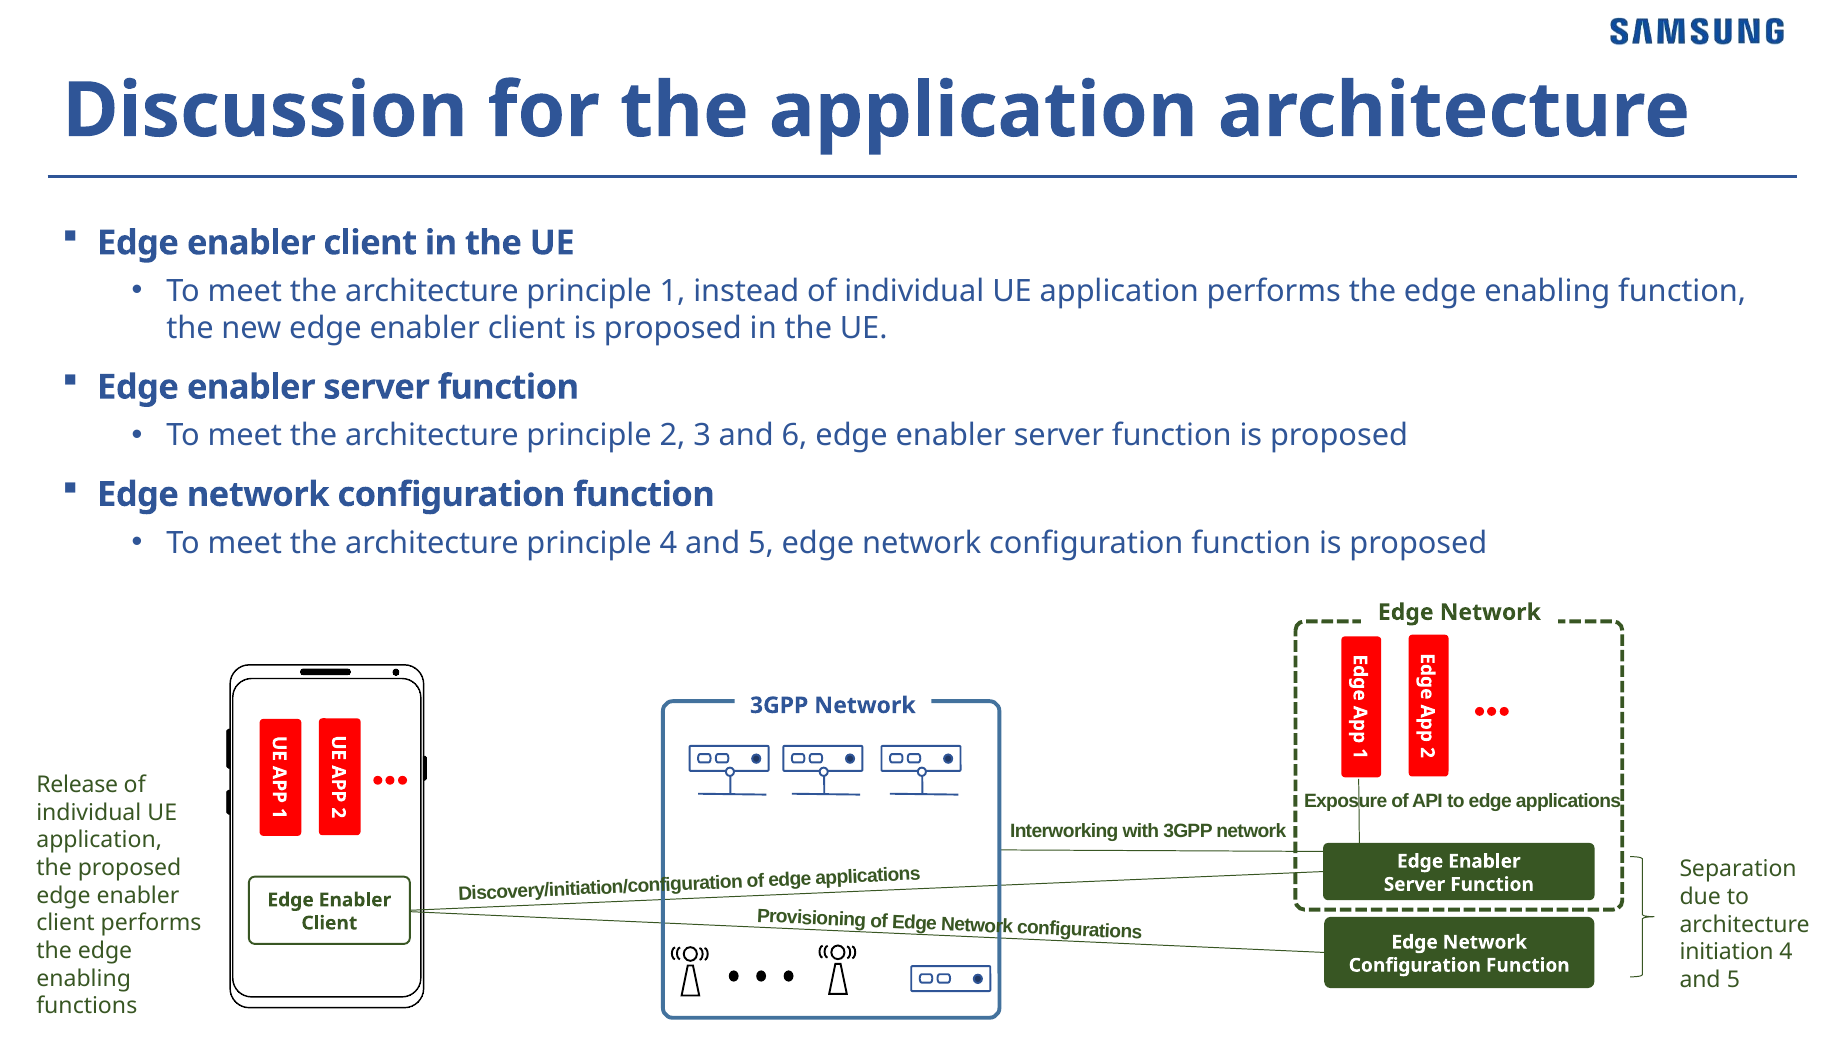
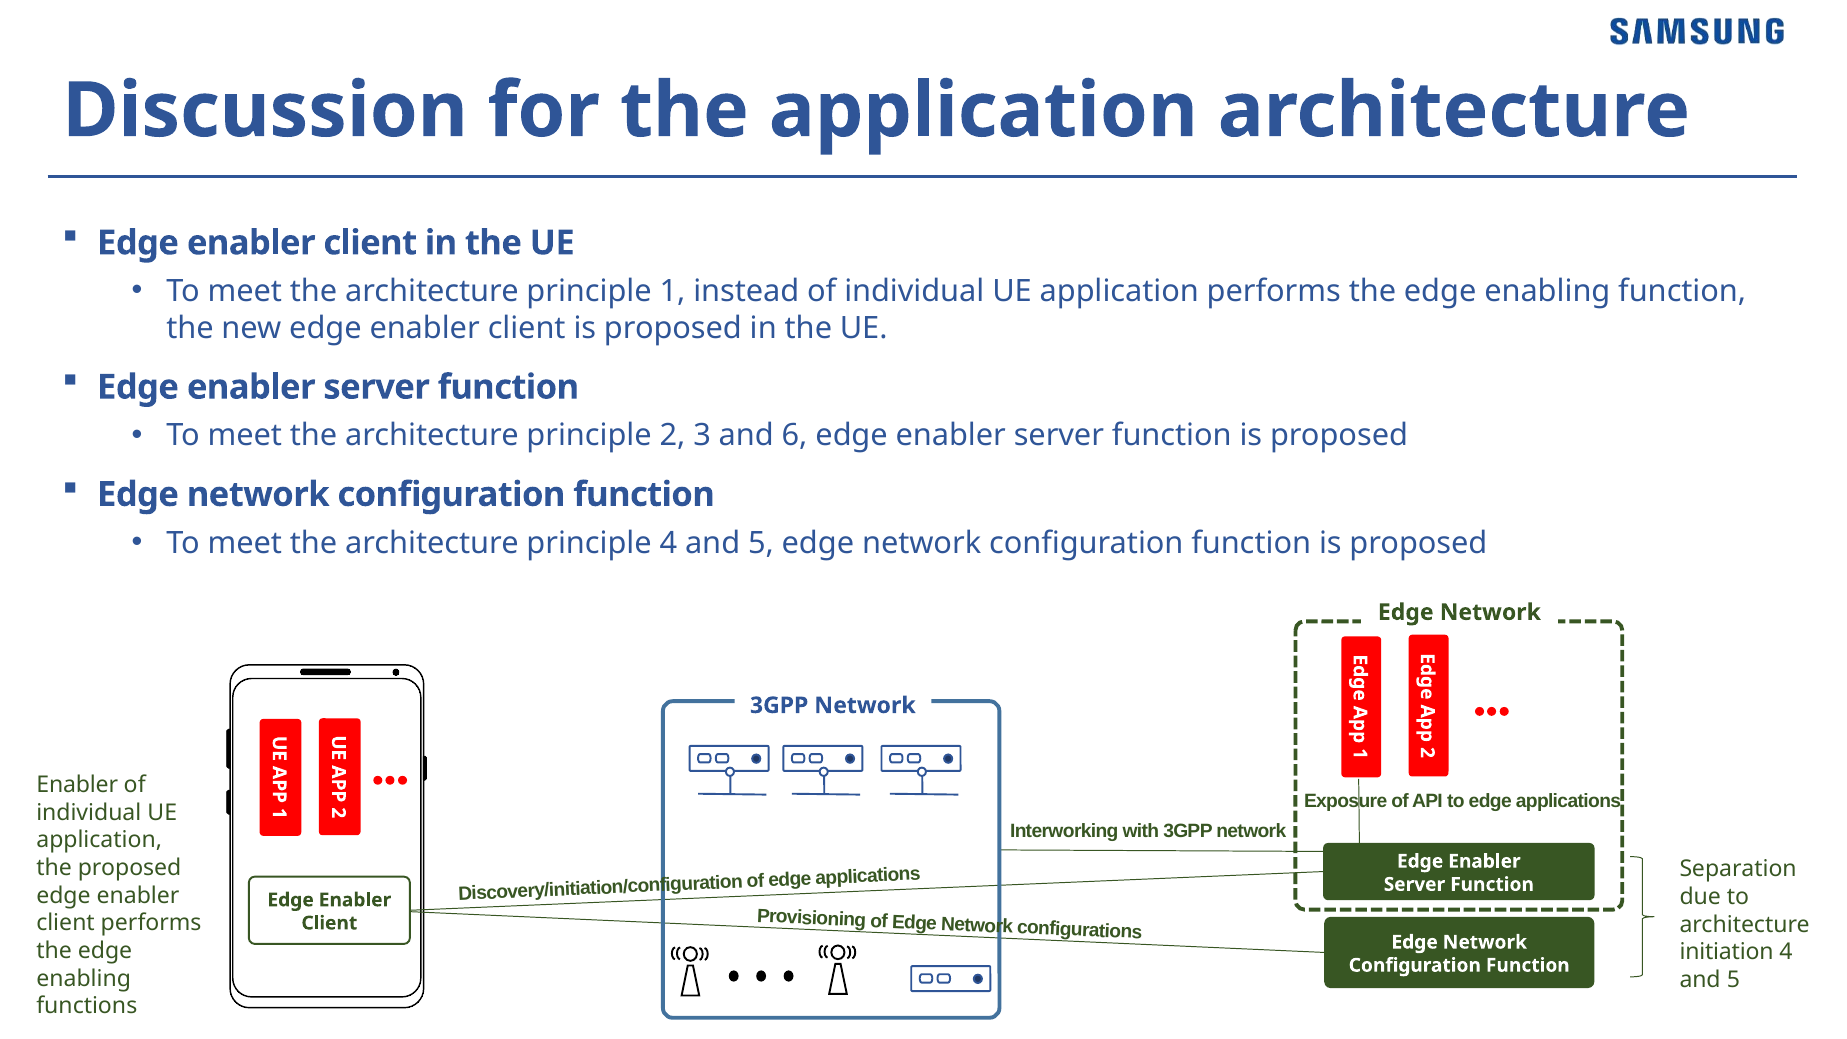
Release at (77, 785): Release -> Enabler
